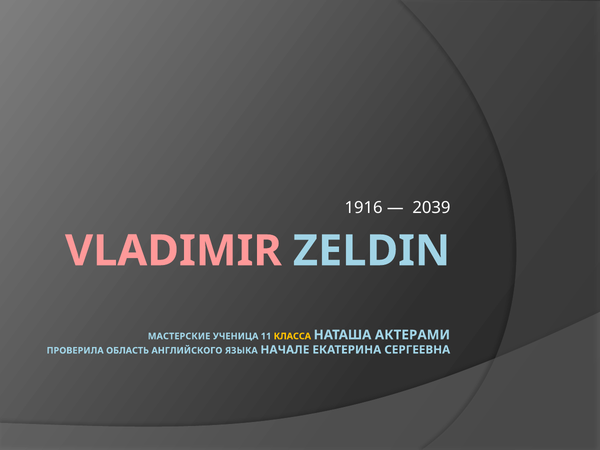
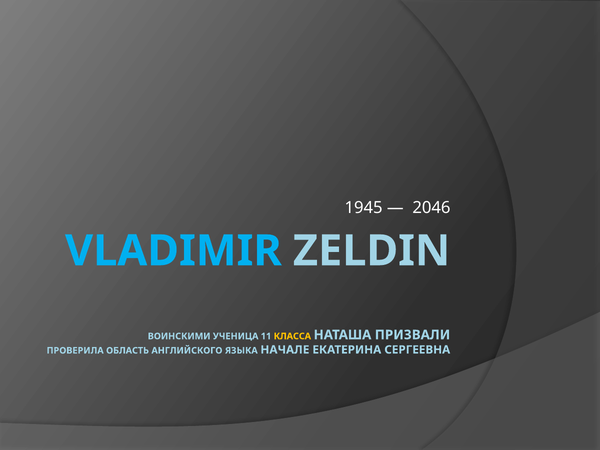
1916: 1916 -> 1945
2039: 2039 -> 2046
VLADIMIR colour: pink -> light blue
МАСТЕРСКИЕ: МАСТЕРСКИЕ -> ВОИНСКИМИ
АКТЕРАМИ: АКТЕРАМИ -> ПРИЗВАЛИ
